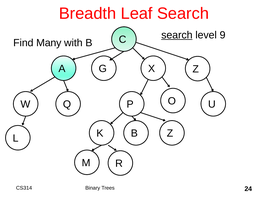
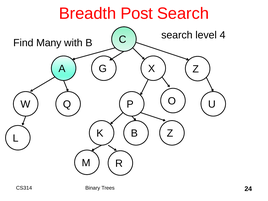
Leaf: Leaf -> Post
search at (177, 35) underline: present -> none
9: 9 -> 4
